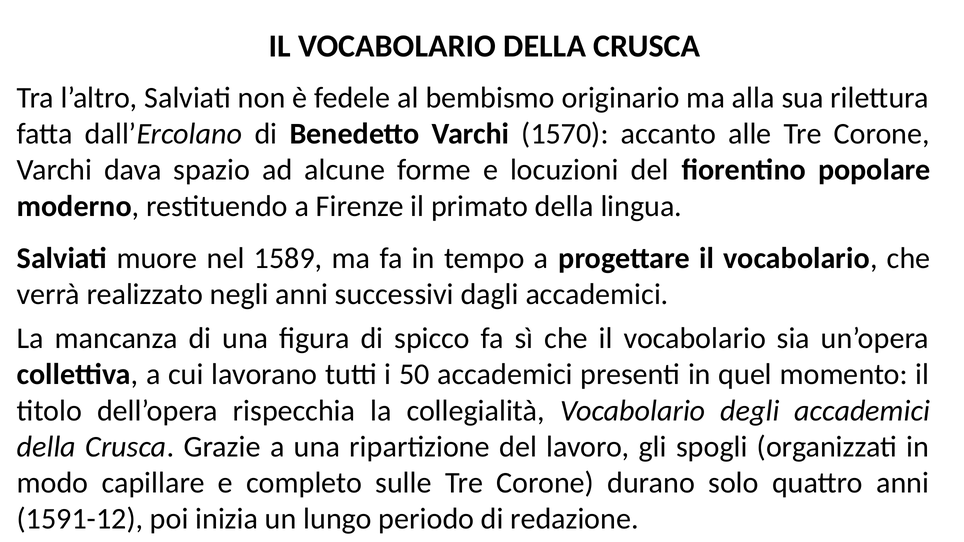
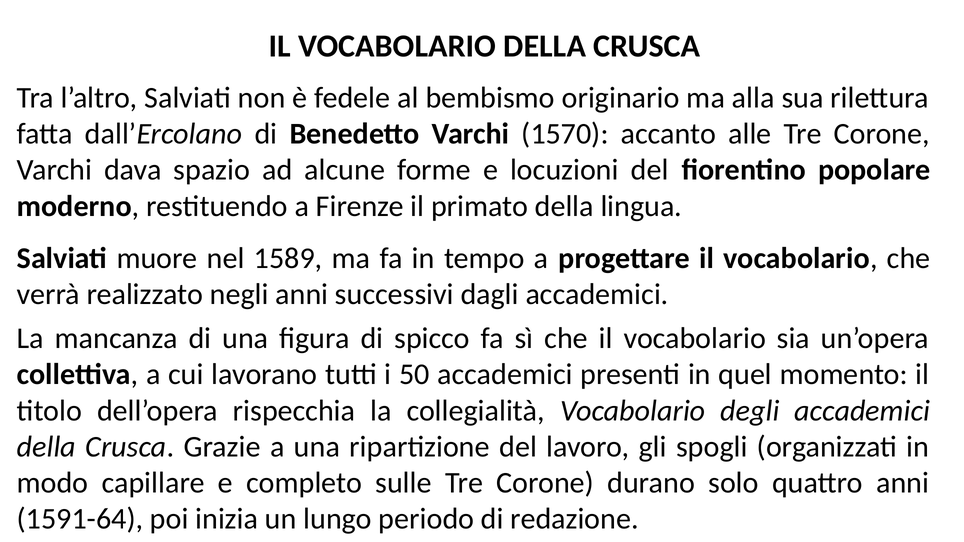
1591-12: 1591-12 -> 1591-64
